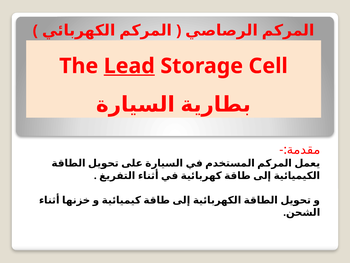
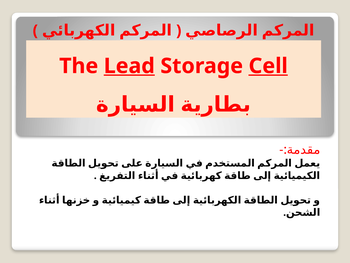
Cell underline: none -> present
